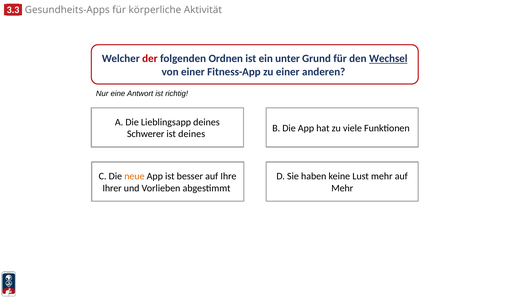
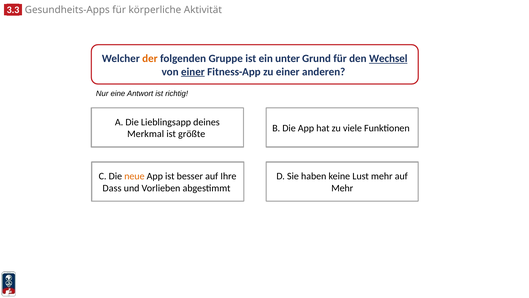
der colour: red -> orange
Ordnen: Ordnen -> Gruppe
einer at (193, 72) underline: none -> present
Schwerer: Schwerer -> Merkmal
ist deines: deines -> größte
Ihrer: Ihrer -> Dass
